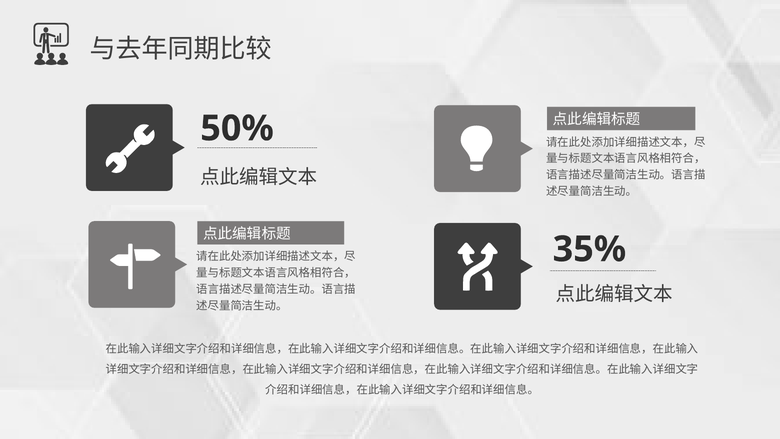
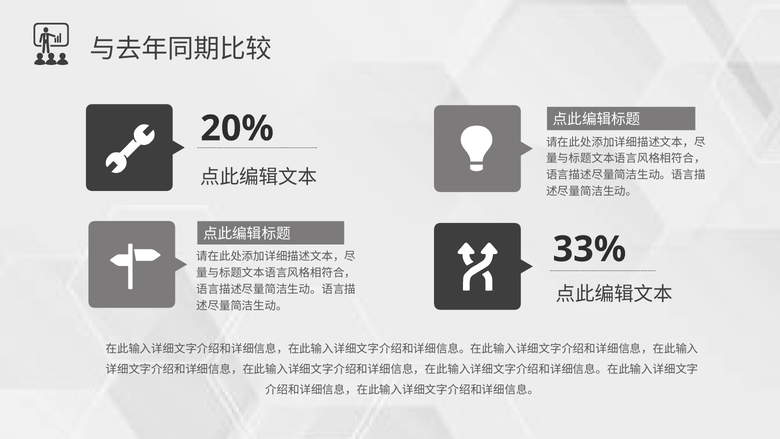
50%: 50% -> 20%
35%: 35% -> 33%
